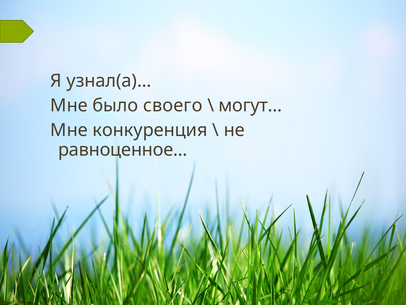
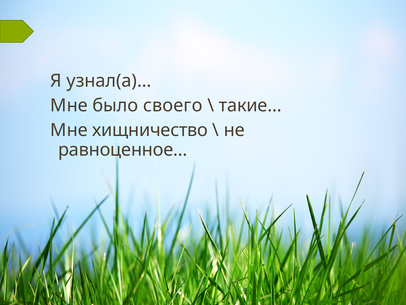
могут…: могут… -> такие…
конкуренция: конкуренция -> хищничество
